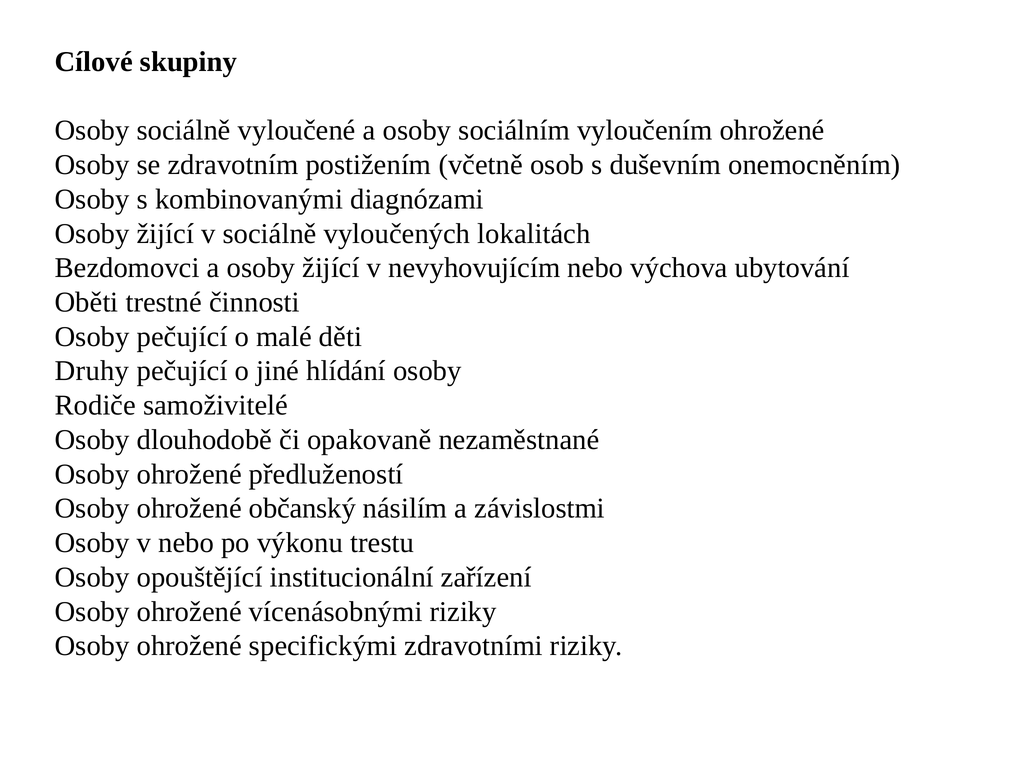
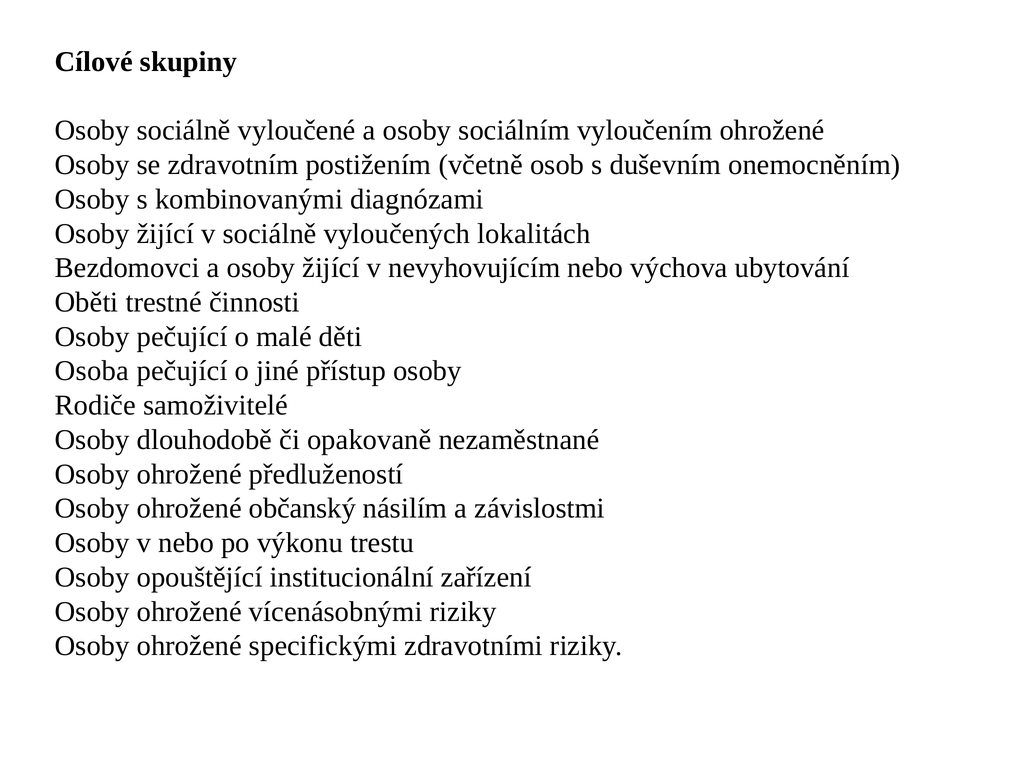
Druhy: Druhy -> Osoba
hlídání: hlídání -> přístup
